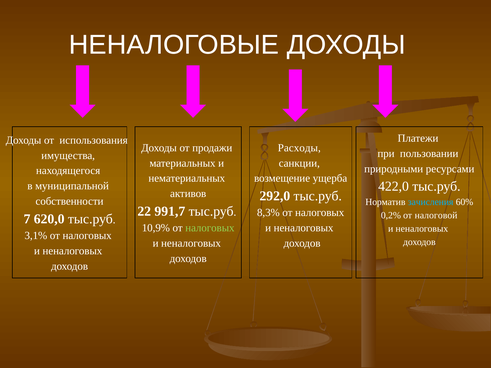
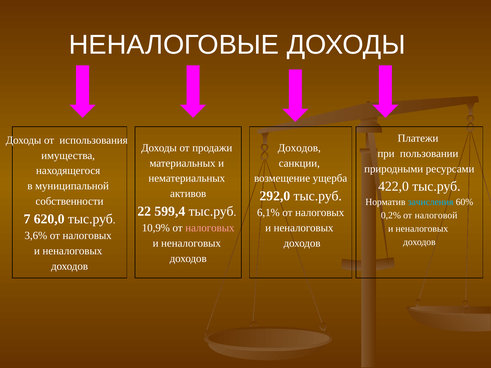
Расходы at (299, 148): Расходы -> Доходов
991,7: 991,7 -> 599,4
8,3%: 8,3% -> 6,1%
налоговых at (210, 228) colour: light green -> pink
3,1%: 3,1% -> 3,6%
